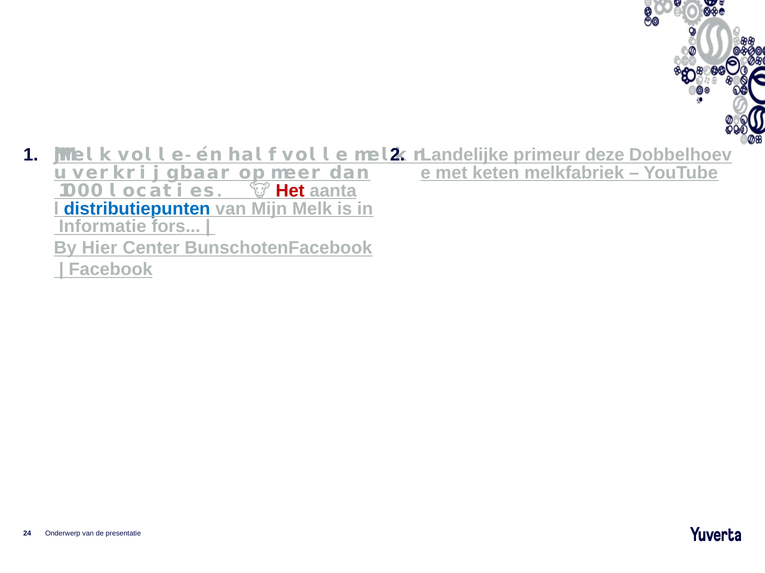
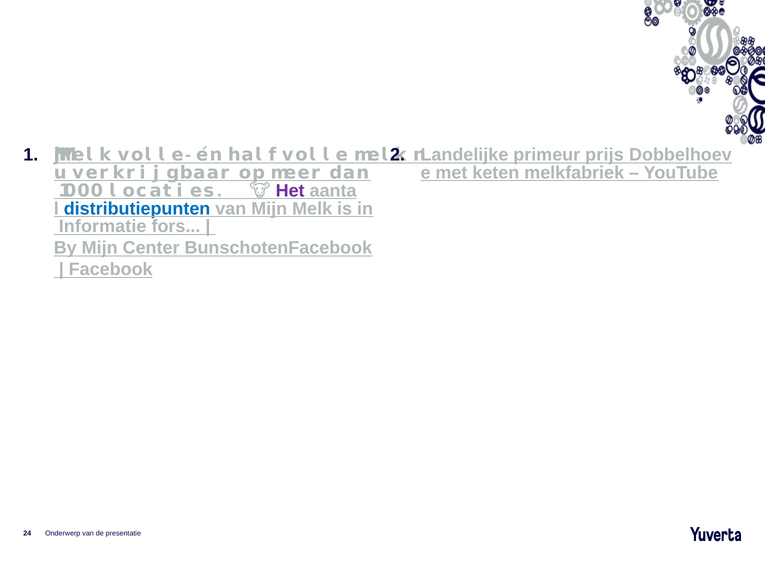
deze: deze -> prijs
Het colour: red -> purple
By Hier: Hier -> Mijn
